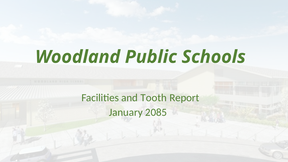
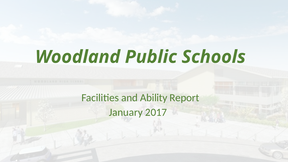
Tooth: Tooth -> Ability
2085: 2085 -> 2017
